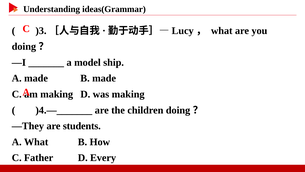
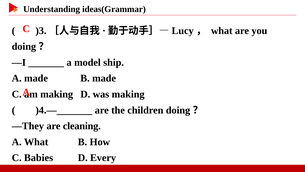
students: students -> cleaning
Father: Father -> Babies
